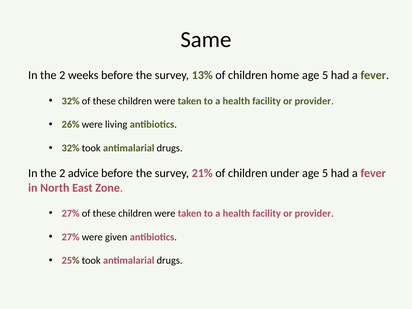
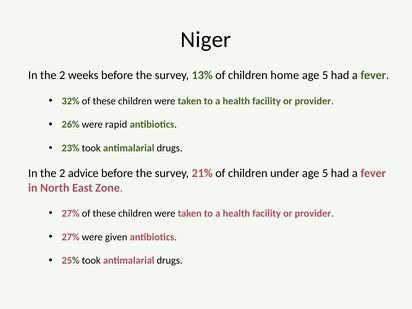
Same: Same -> Niger
living: living -> rapid
32% at (71, 148): 32% -> 23%
